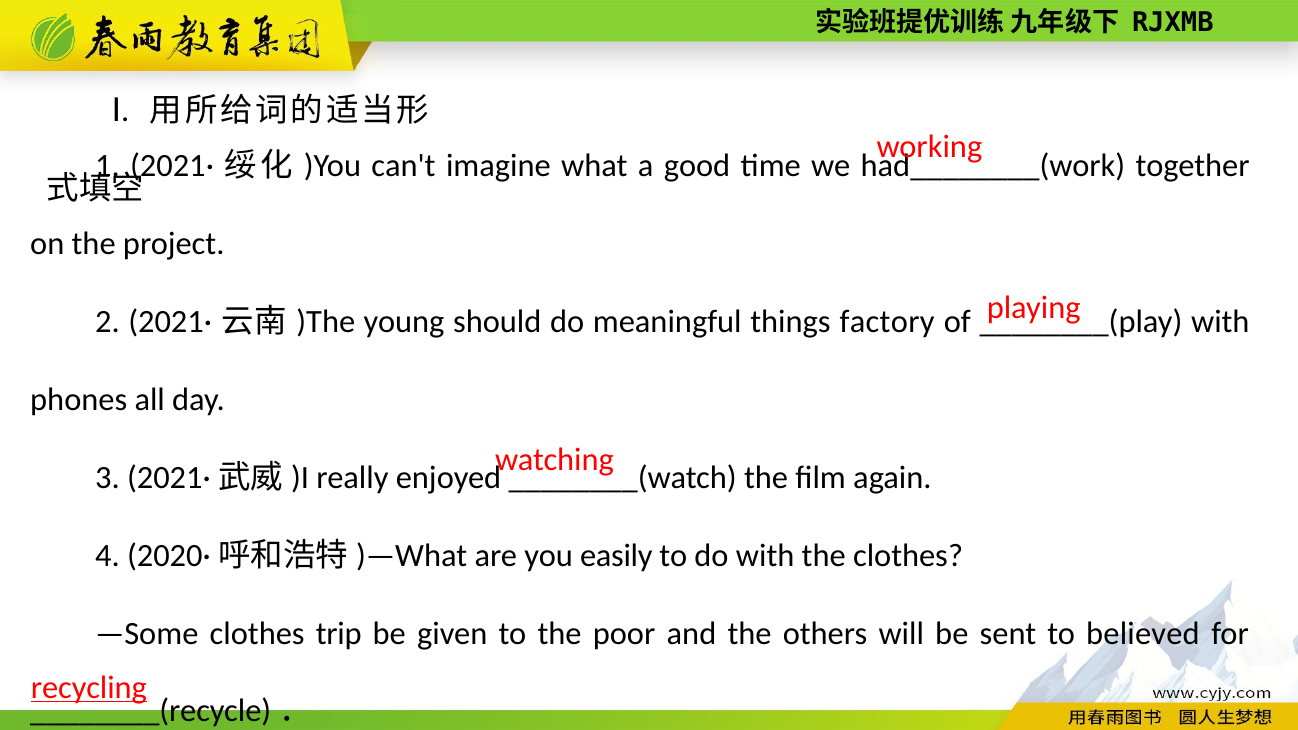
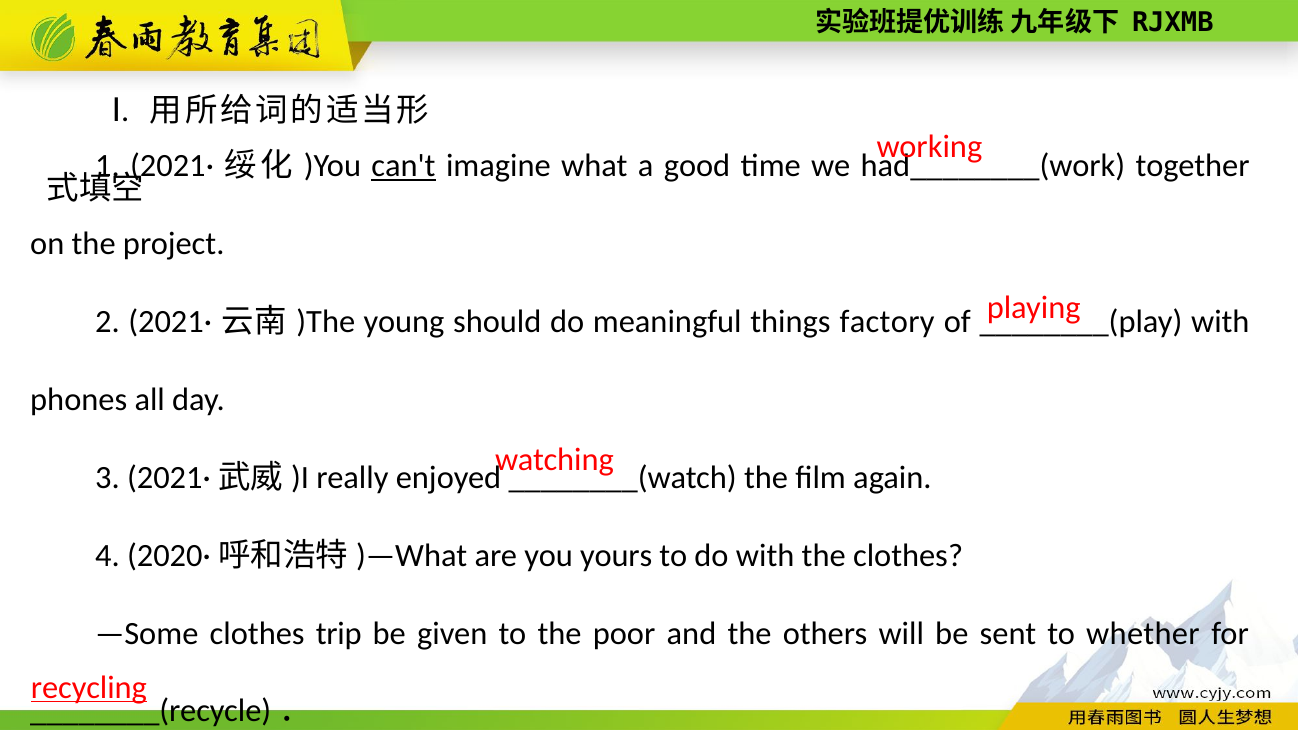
can't underline: none -> present
easily: easily -> yours
believed: believed -> whether
